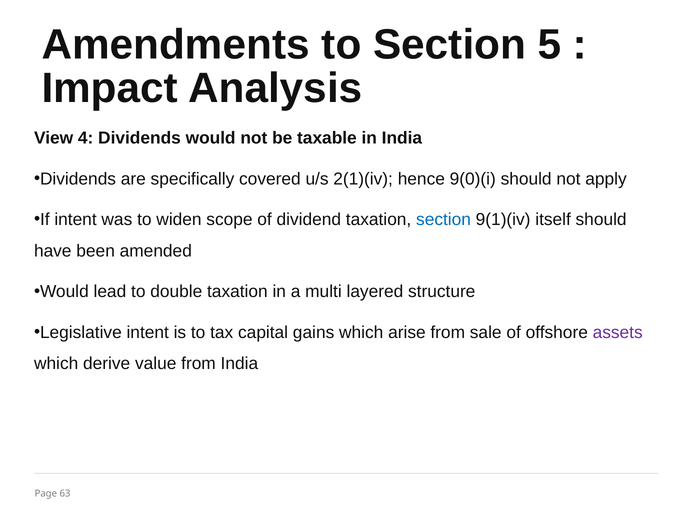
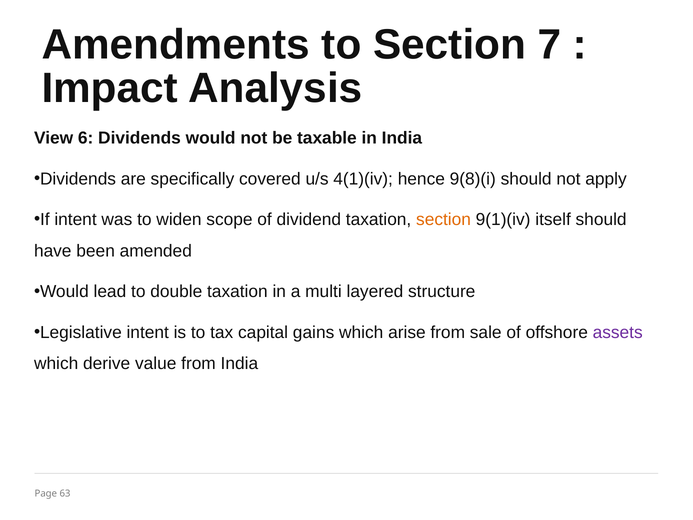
5: 5 -> 7
4: 4 -> 6
2(1)(iv: 2(1)(iv -> 4(1)(iv
9(0)(i: 9(0)(i -> 9(8)(i
section at (444, 220) colour: blue -> orange
